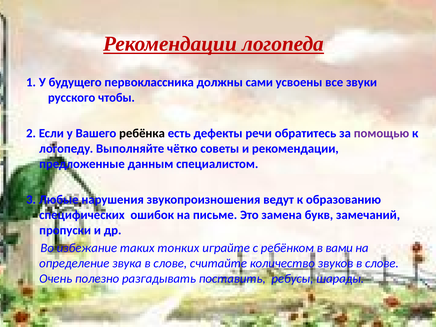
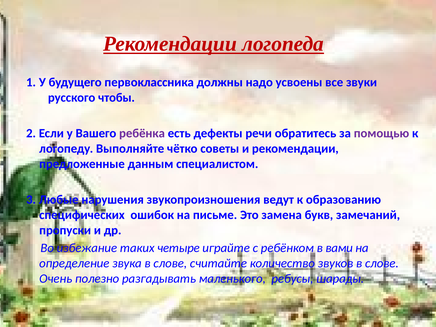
сами: сами -> надо
ребёнка colour: black -> purple
тонких: тонких -> четыре
поставить: поставить -> маленького
